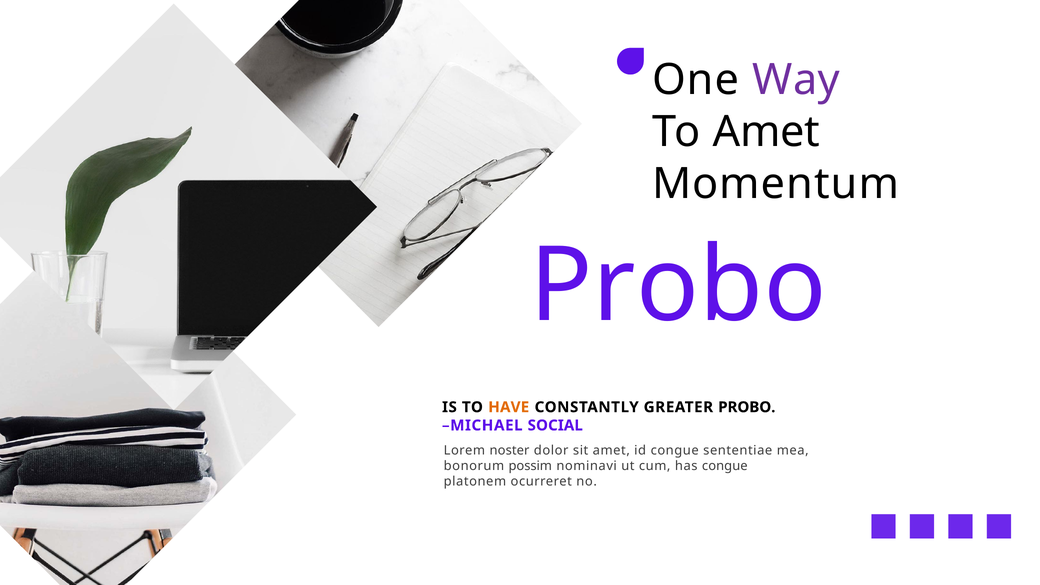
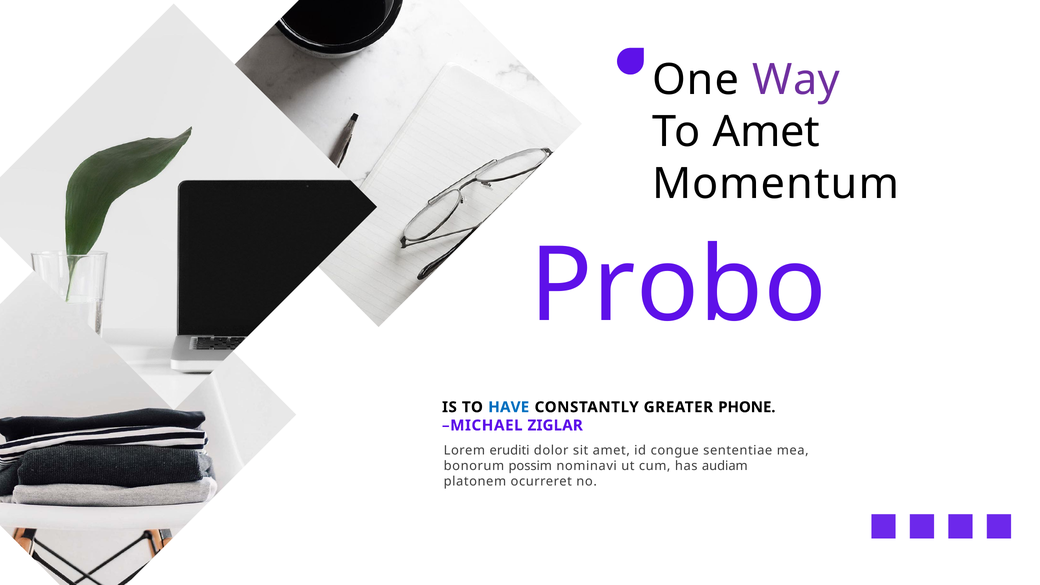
HAVE colour: orange -> blue
GREATER PROBO: PROBO -> PHONE
SOCIAL: SOCIAL -> ZIGLAR
noster: noster -> eruditi
has congue: congue -> audiam
